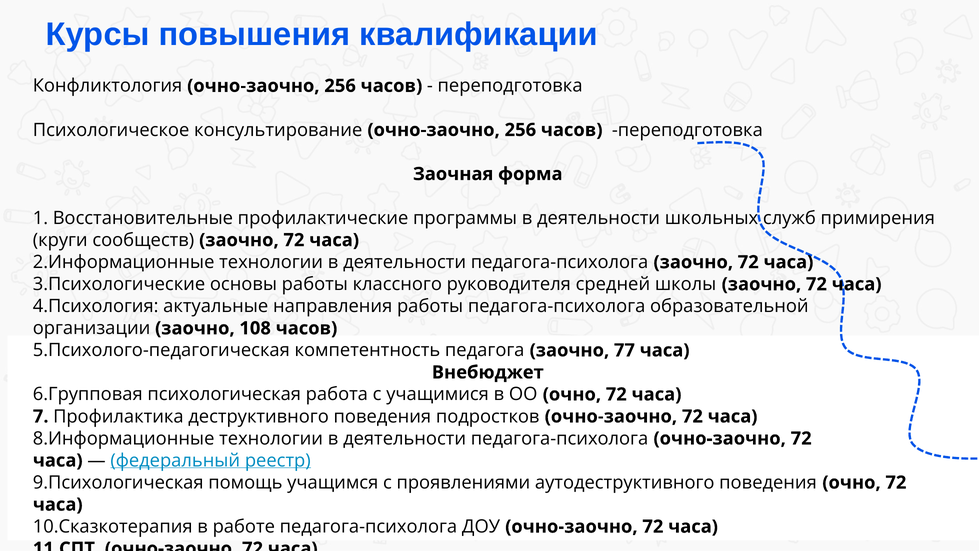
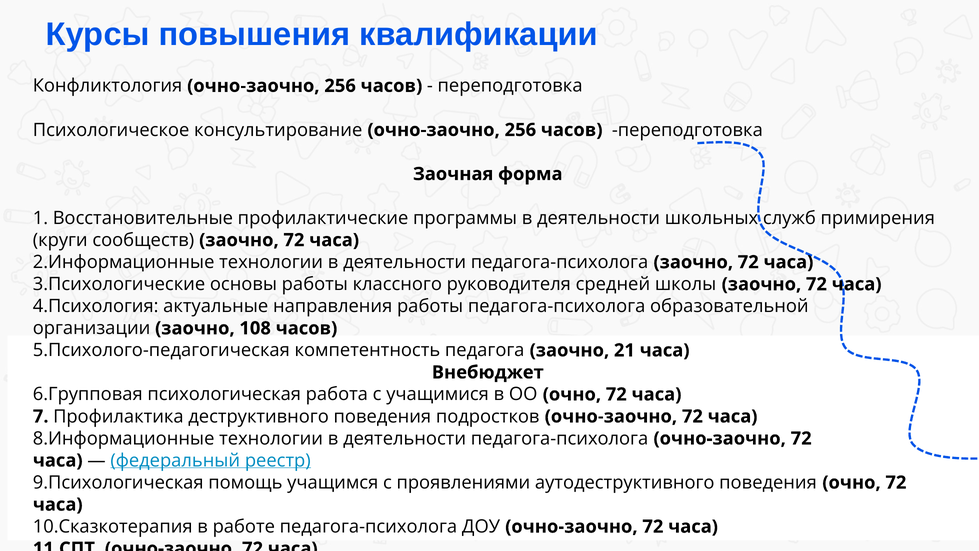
77: 77 -> 21
